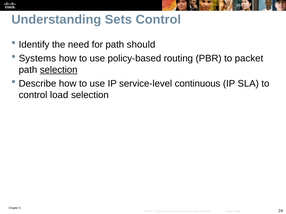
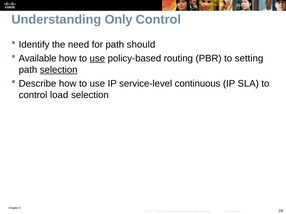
Sets: Sets -> Only
Systems at (37, 59): Systems -> Available
use at (97, 59) underline: none -> present
packet: packet -> setting
